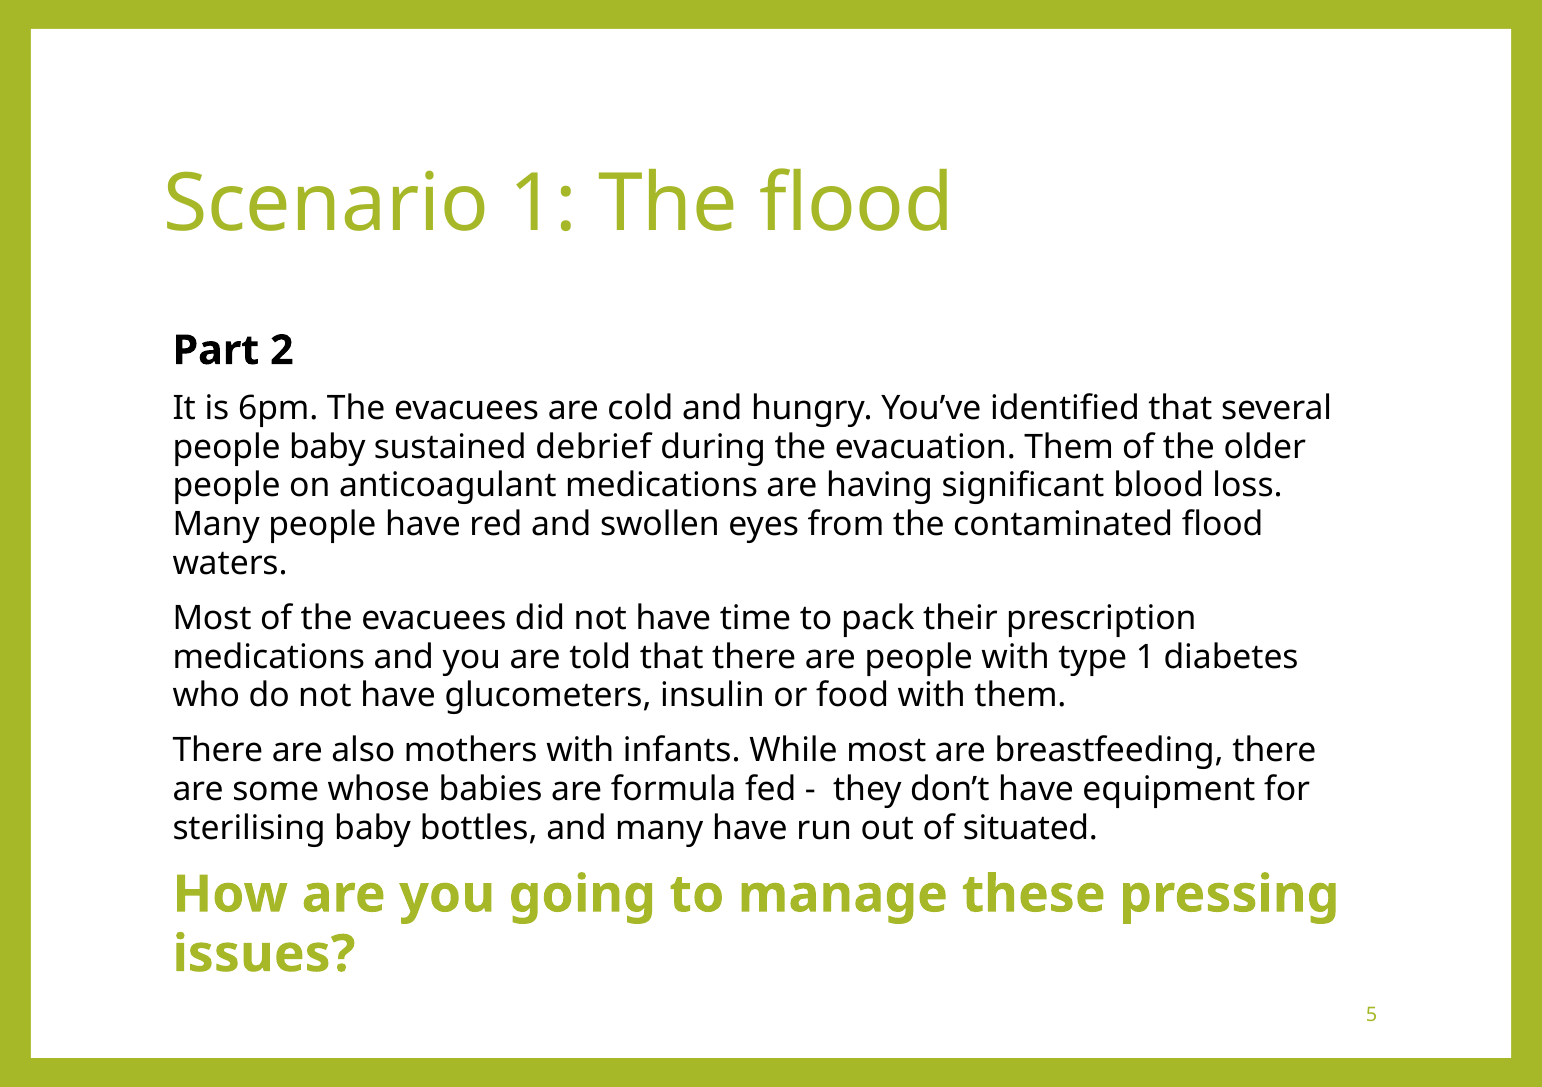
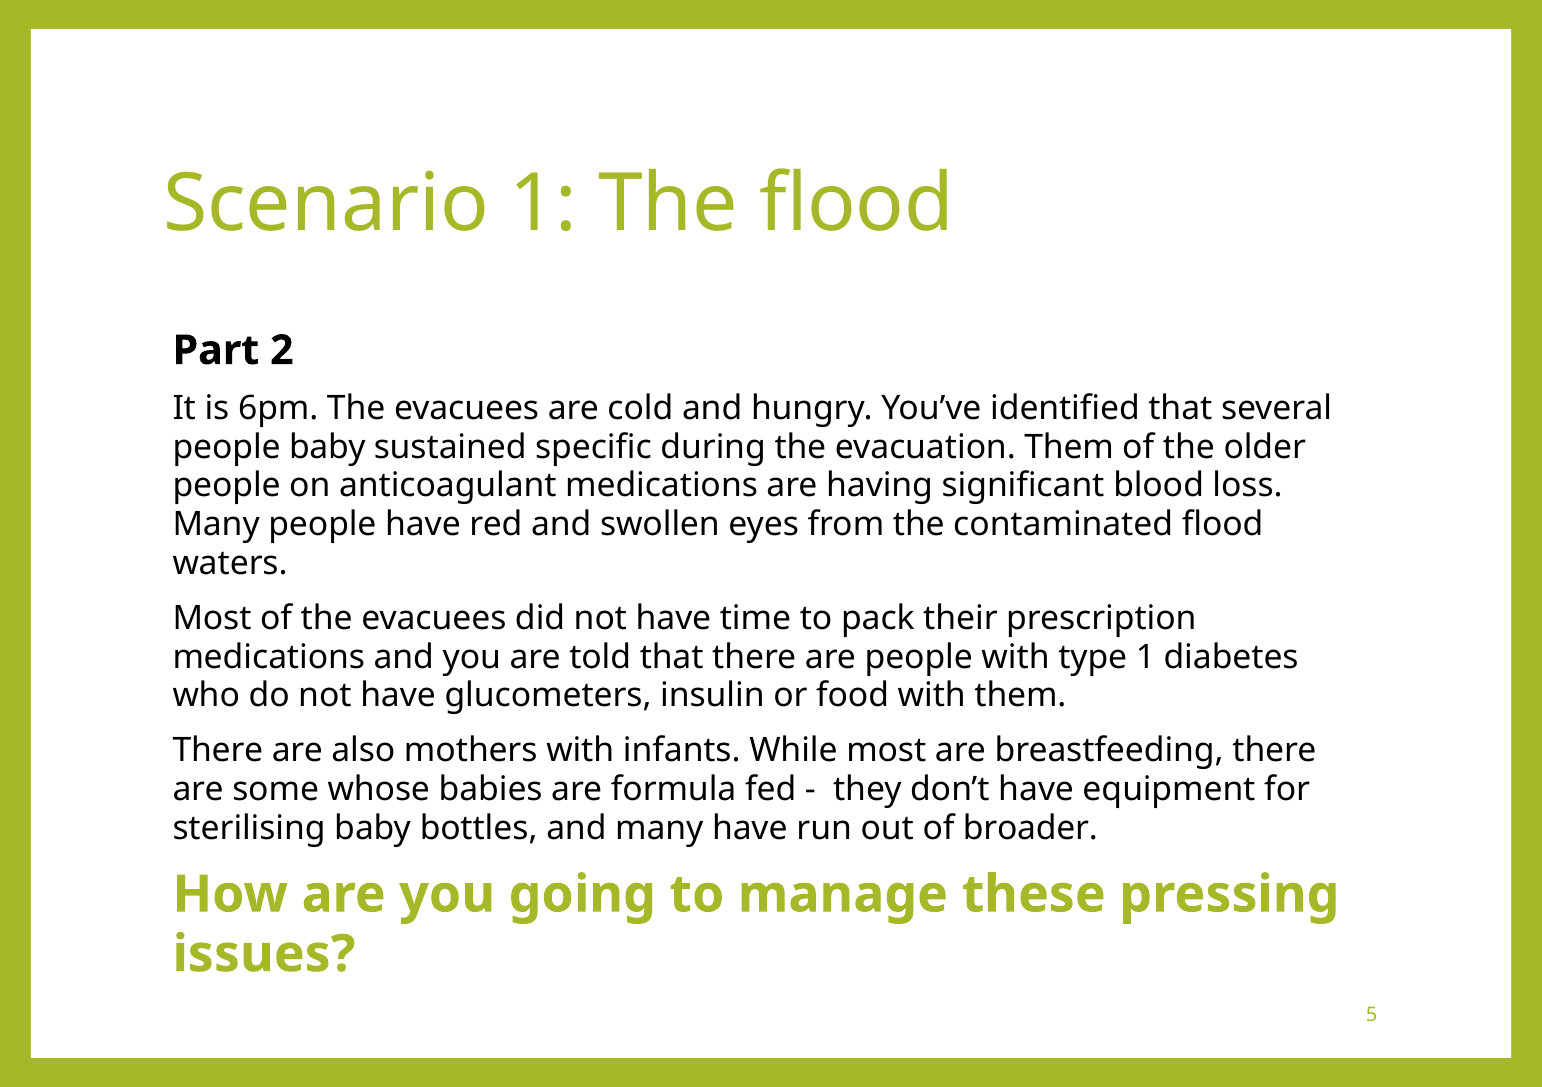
debrief: debrief -> specific
situated: situated -> broader
